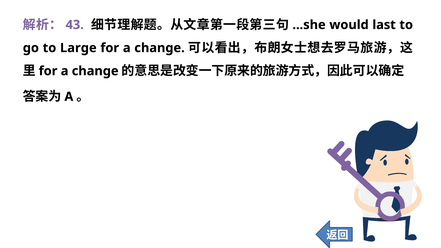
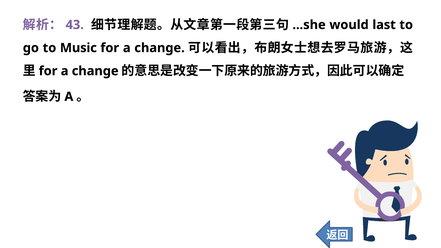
Large: Large -> Music
